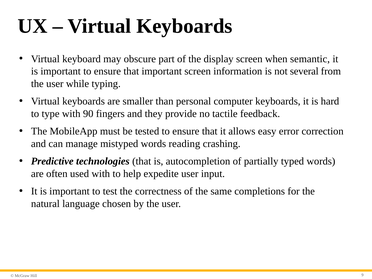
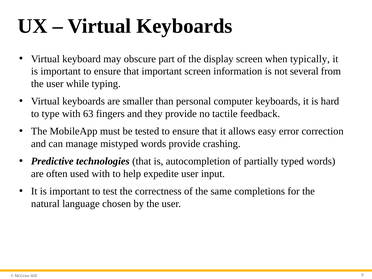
semantic: semantic -> typically
90: 90 -> 63
words reading: reading -> provide
